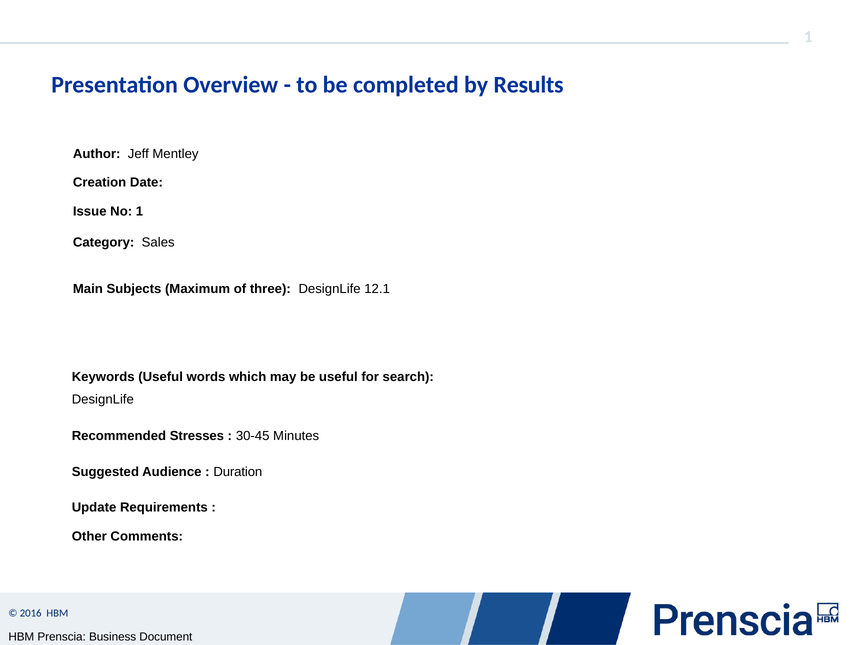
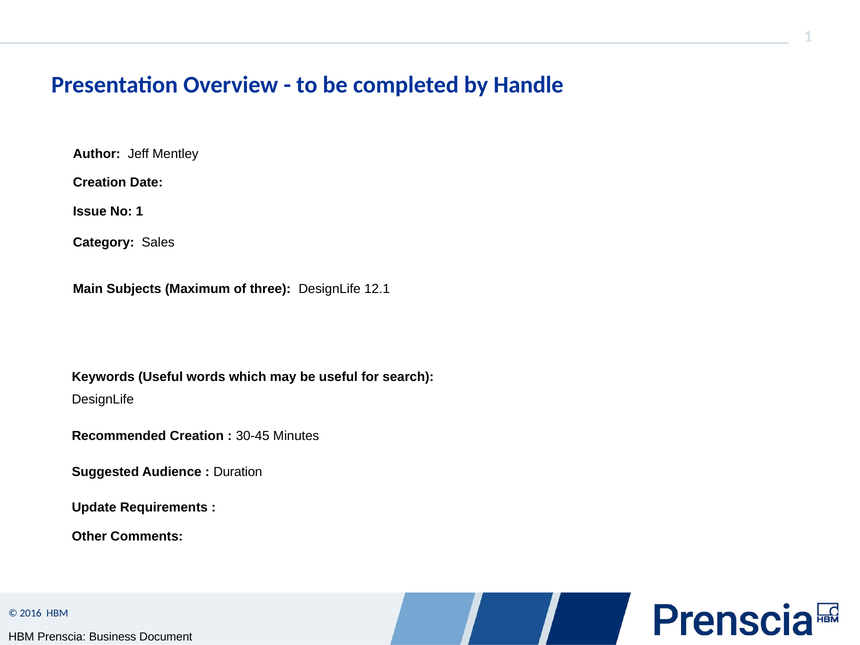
Results: Results -> Handle
Recommended Stresses: Stresses -> Creation
